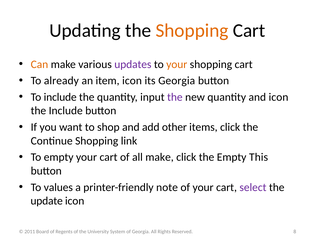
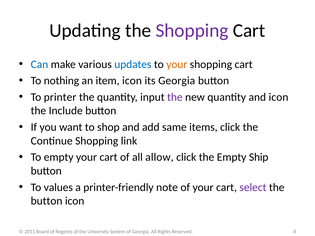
Shopping at (192, 30) colour: orange -> purple
Can colour: orange -> blue
updates colour: purple -> blue
already: already -> nothing
To include: include -> printer
other: other -> same
all make: make -> allow
This: This -> Ship
update at (47, 201): update -> button
